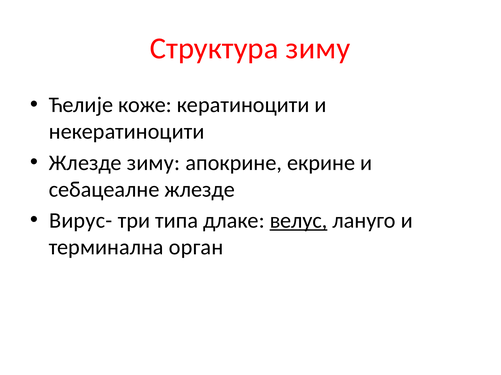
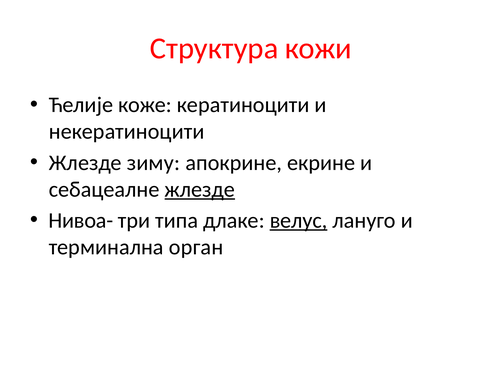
Структура зиму: зиму -> кожи
жлезде at (200, 190) underline: none -> present
Вирус-: Вирус- -> Нивоа-
